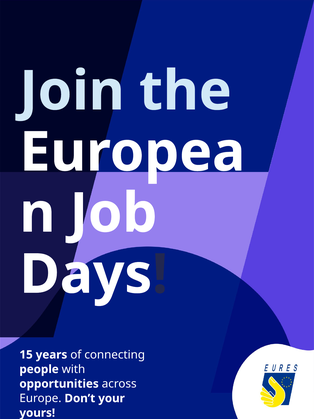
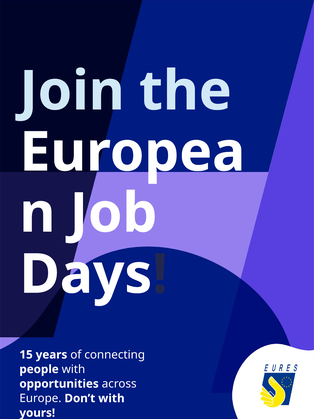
Don’t your: your -> with
